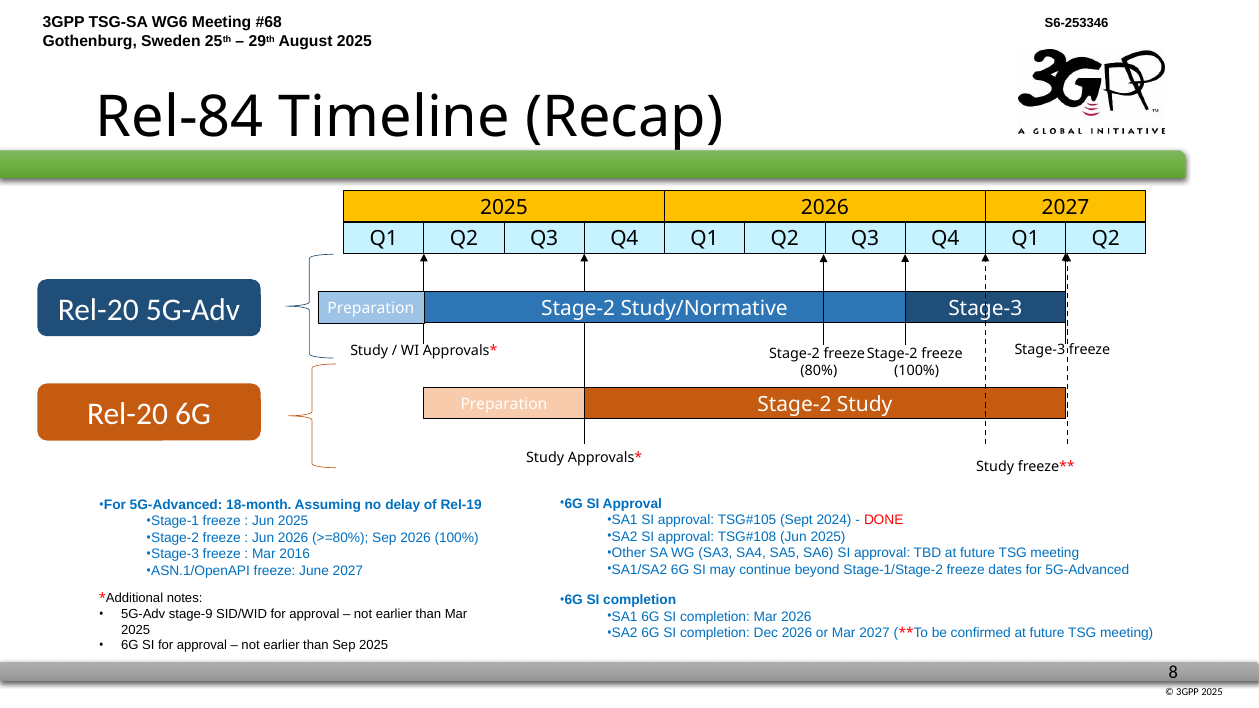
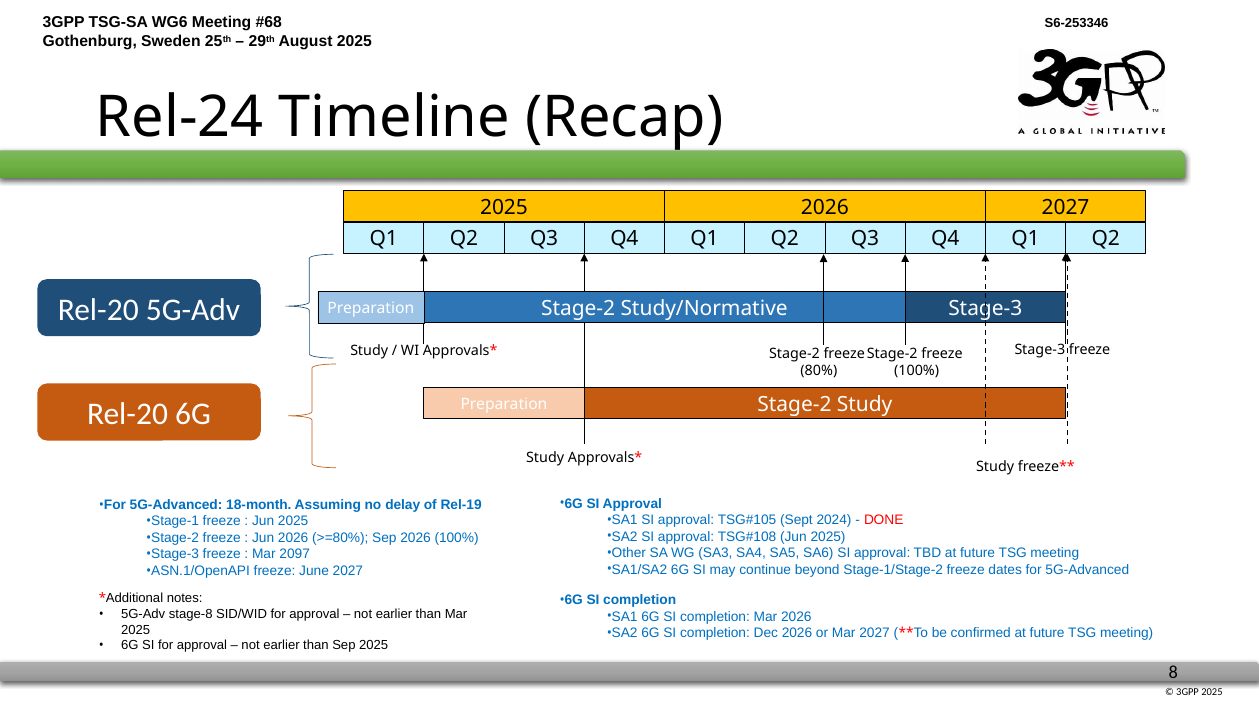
Rel-84: Rel-84 -> Rel-24
2016: 2016 -> 2097
stage-9: stage-9 -> stage-8
